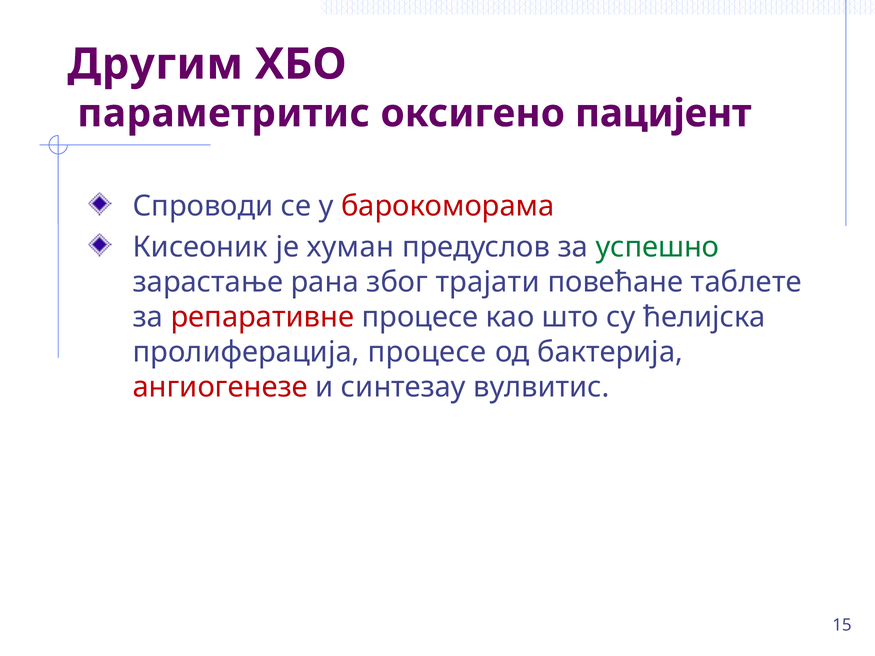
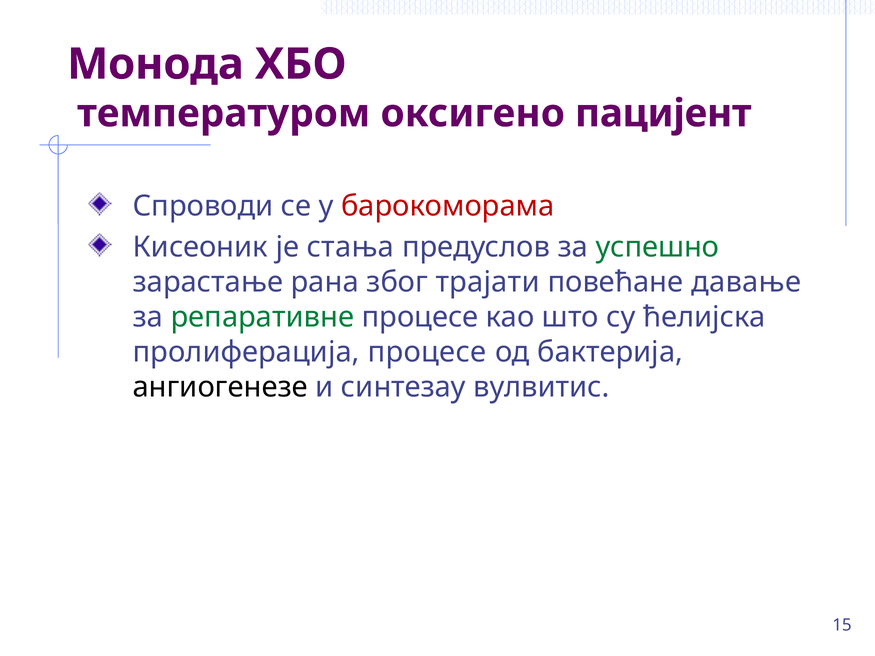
Другим: Другим -> Монода
параметритис: параметритис -> температуром
хуман: хуман -> стања
таблете: таблете -> давање
репаративне colour: red -> green
ангиогенезе colour: red -> black
